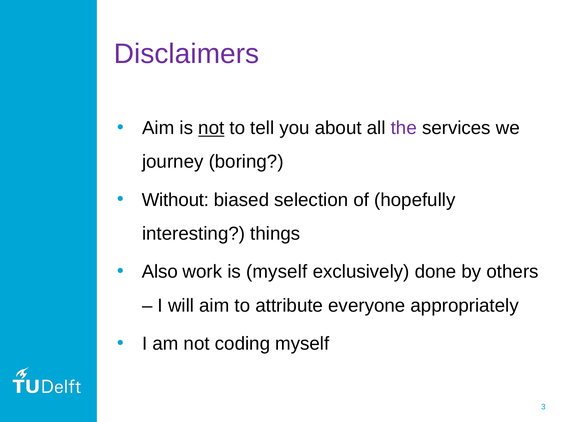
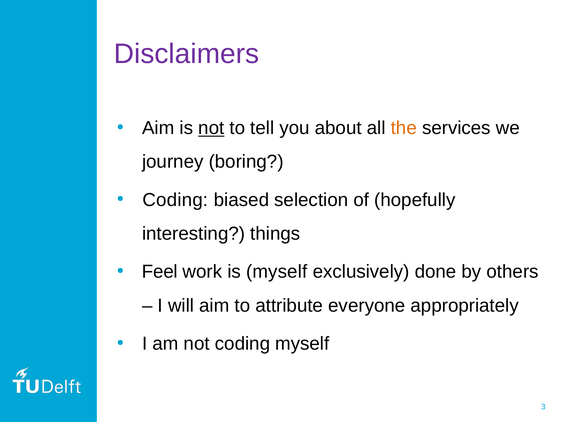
the colour: purple -> orange
Without at (175, 200): Without -> Coding
Also: Also -> Feel
